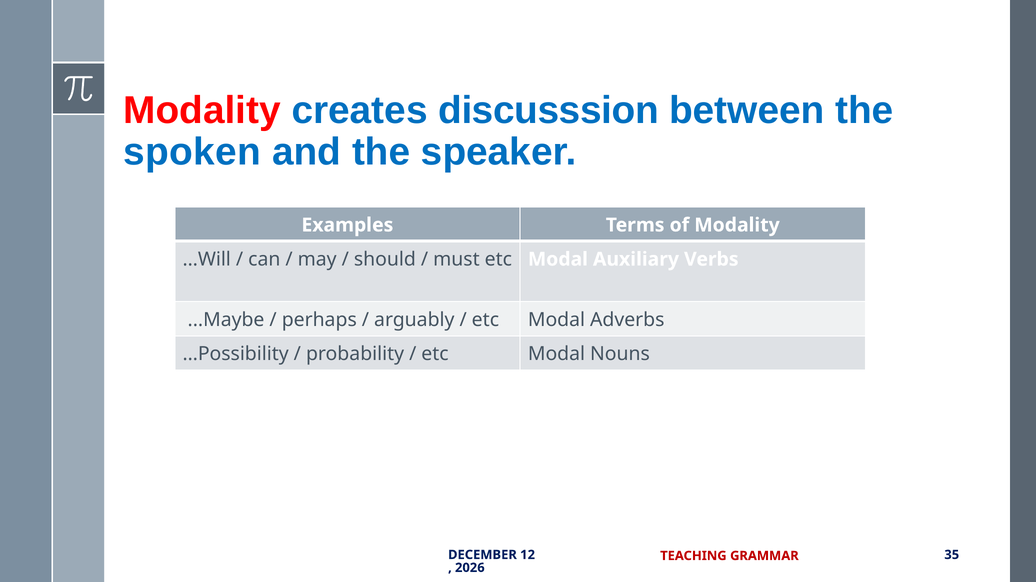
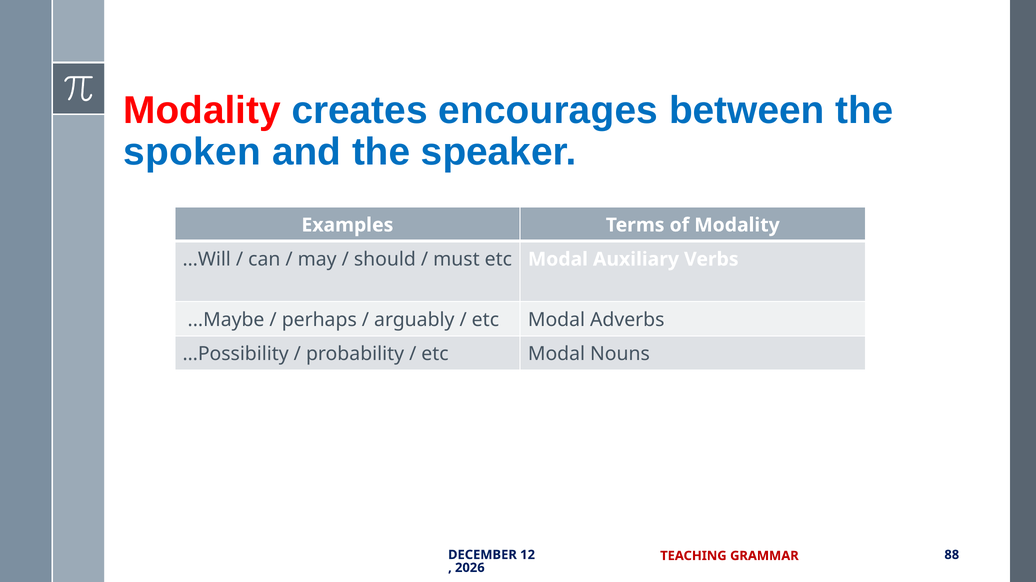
discusssion: discusssion -> encourages
35: 35 -> 88
